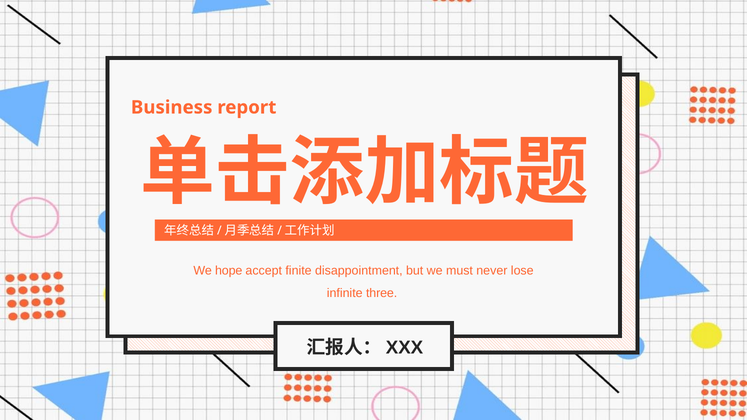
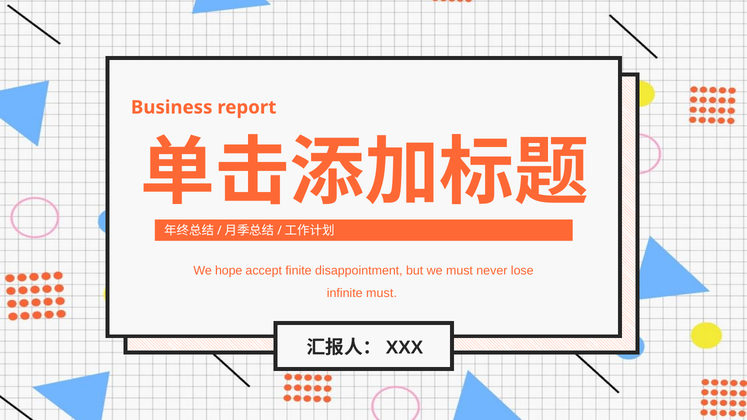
infinite three: three -> must
